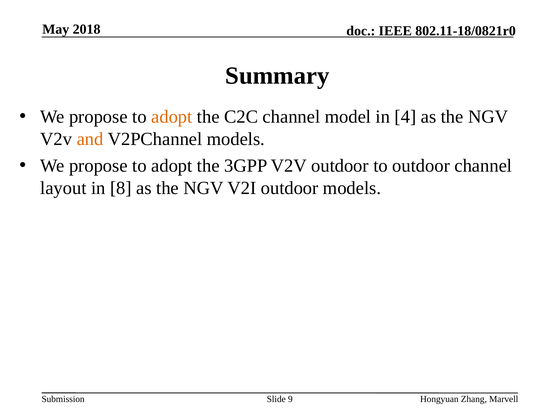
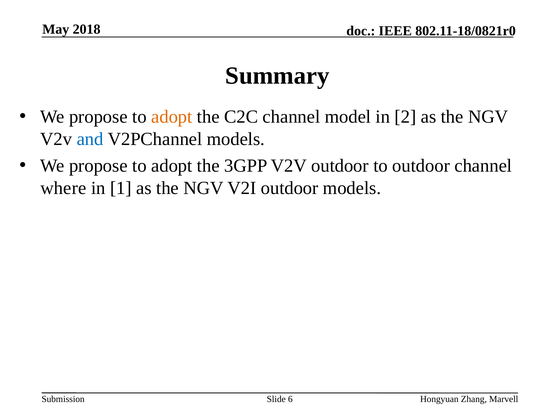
4: 4 -> 2
and colour: orange -> blue
layout: layout -> where
8: 8 -> 1
9: 9 -> 6
